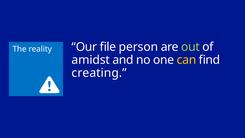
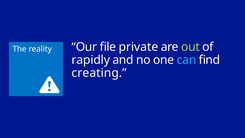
person: person -> private
amidst: amidst -> rapidly
can colour: yellow -> light blue
